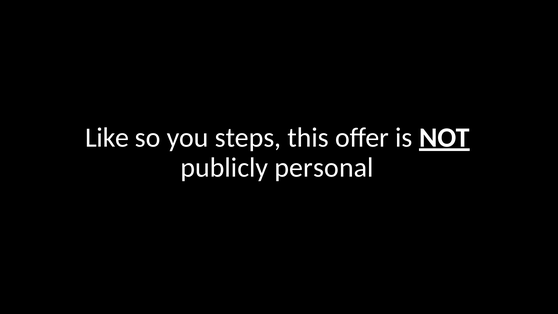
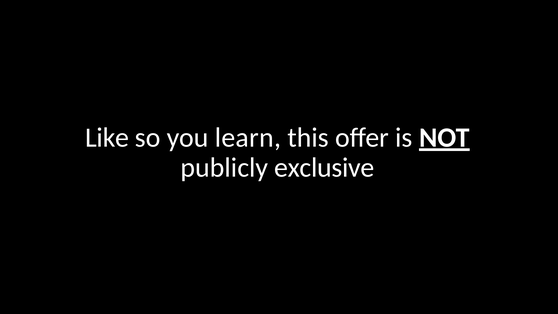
steps: steps -> learn
personal: personal -> exclusive
